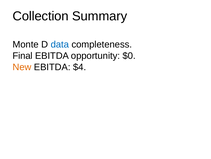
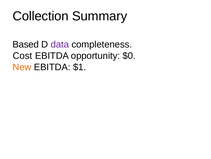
Monte: Monte -> Based
data colour: blue -> purple
Final: Final -> Cost
$4: $4 -> $1
